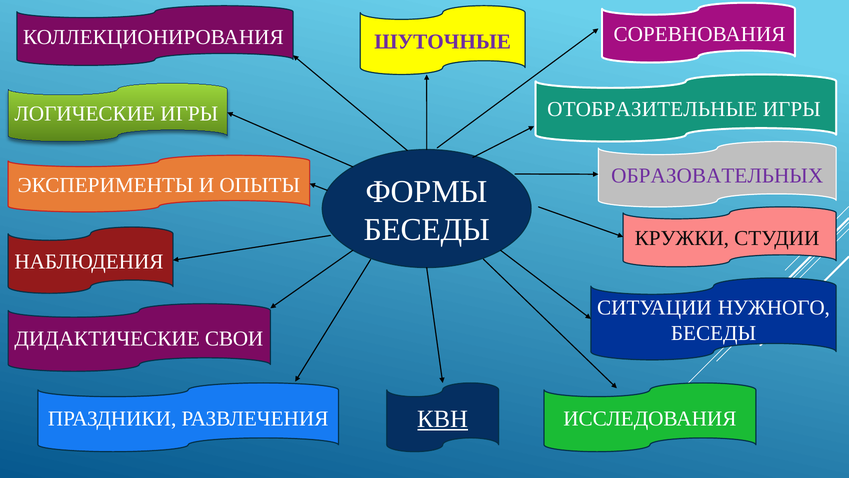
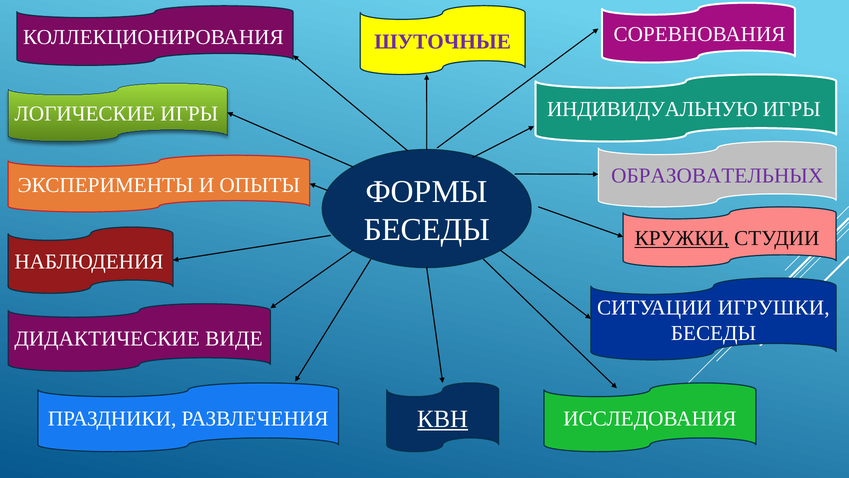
ОТОБРАЗИТЕЛЬНЫЕ: ОТОБРАЗИТЕЛЬНЫЕ -> ИНДИВИДУАЛЬНУЮ
КРУЖКИ underline: none -> present
НУЖНОГО: НУЖНОГО -> ИГРУШКИ
СВОИ: СВОИ -> ВИДЕ
